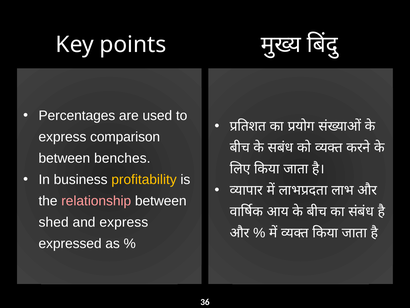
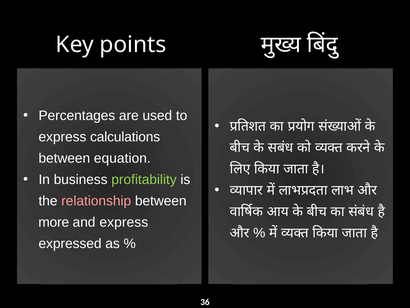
comparison: comparison -> calculations
benches: benches -> equation
profitability colour: yellow -> light green
shed: shed -> more
